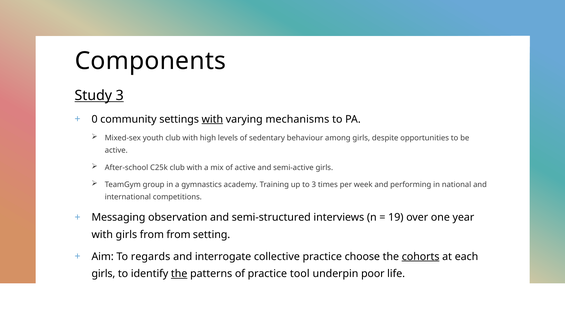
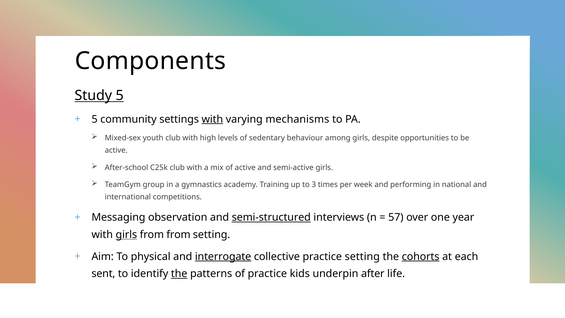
Study 3: 3 -> 5
0 at (95, 119): 0 -> 5
semi-structured underline: none -> present
19: 19 -> 57
girls at (126, 234) underline: none -> present
regards: regards -> physical
interrogate underline: none -> present
practice choose: choose -> setting
girls at (103, 274): girls -> sent
tool: tool -> kids
poor: poor -> after
